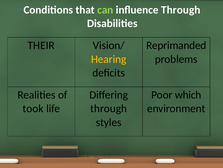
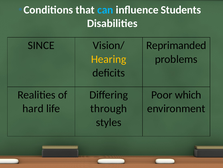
can colour: light green -> light blue
influence Through: Through -> Students
THEIR: THEIR -> SINCE
took: took -> hard
